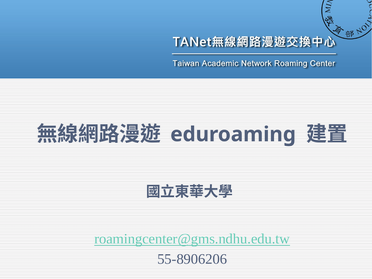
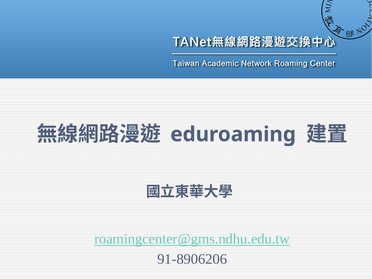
55-8906206: 55-8906206 -> 91-8906206
